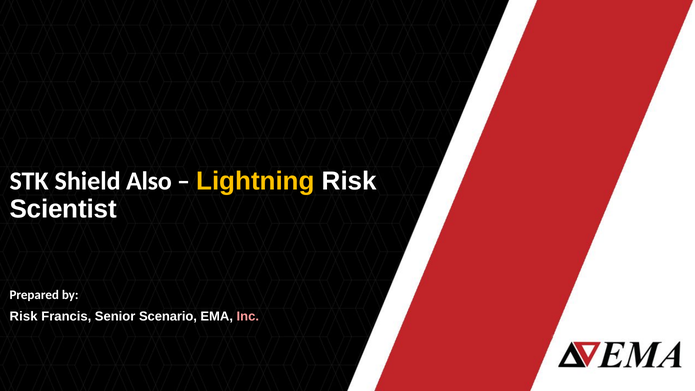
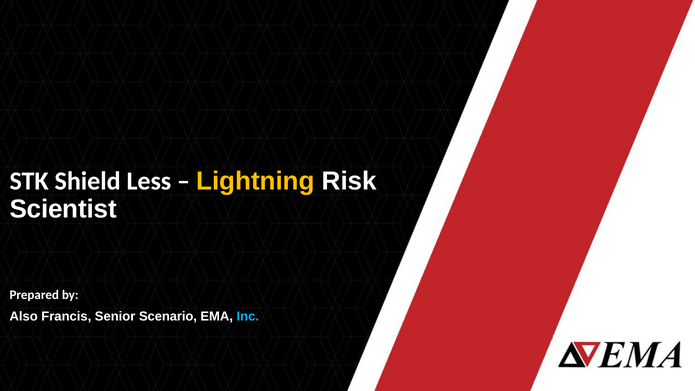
Also: Also -> Less
Risk at (24, 316): Risk -> Also
Inc colour: pink -> light blue
